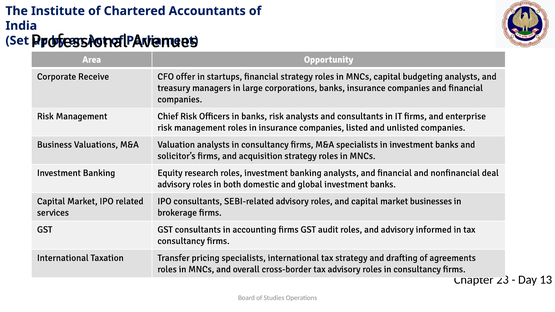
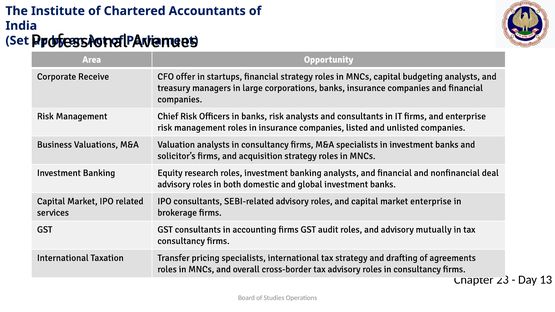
market businesses: businesses -> enterprise
informed: informed -> mutually
